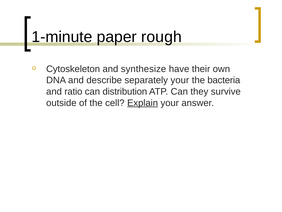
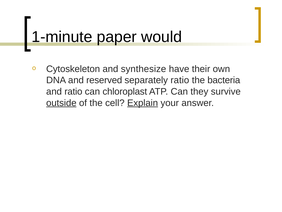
rough: rough -> would
describe: describe -> reserved
separately your: your -> ratio
distribution: distribution -> chloroplast
outside underline: none -> present
